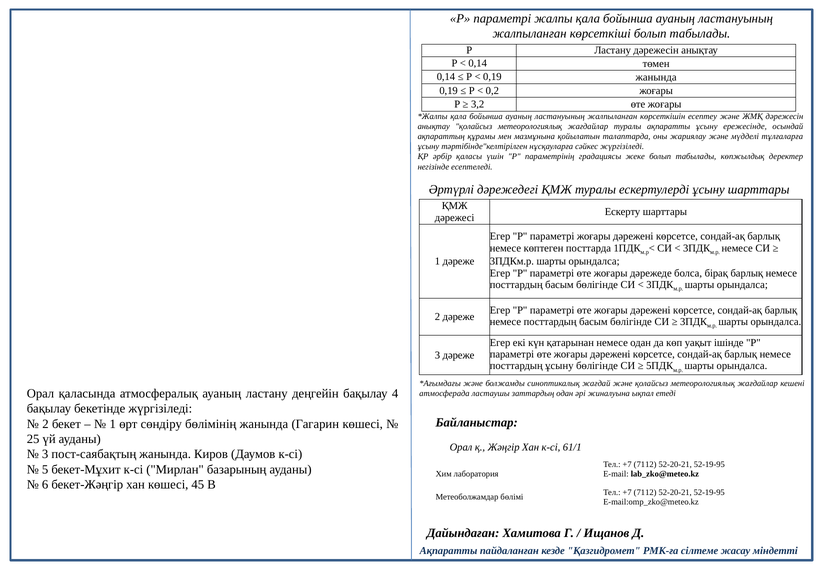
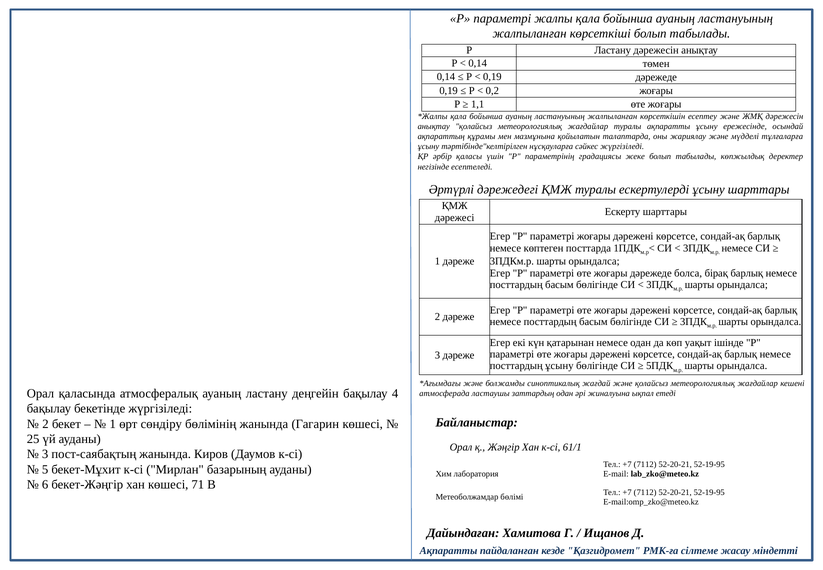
0,19 жанында: жанында -> дәрежеде
3,2: 3,2 -> 1,1
45: 45 -> 71
